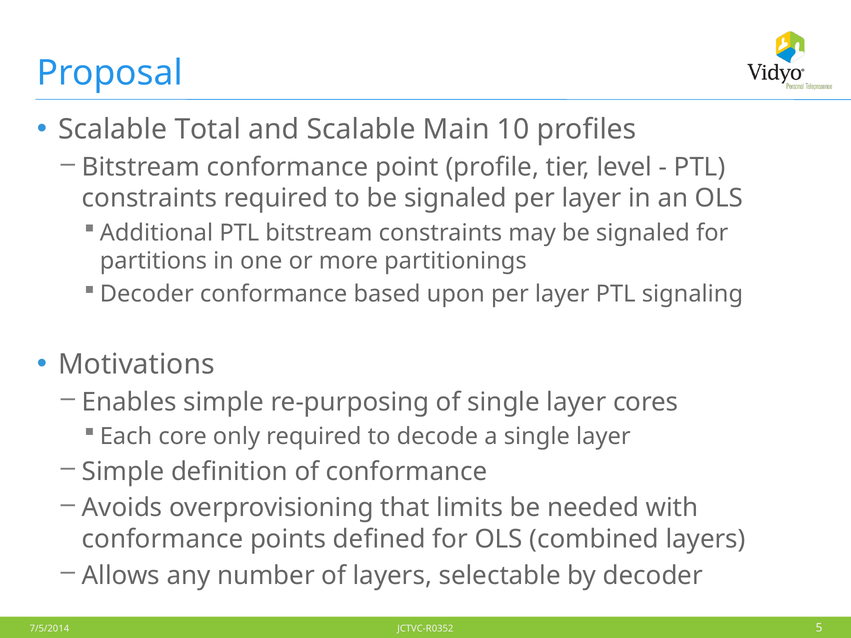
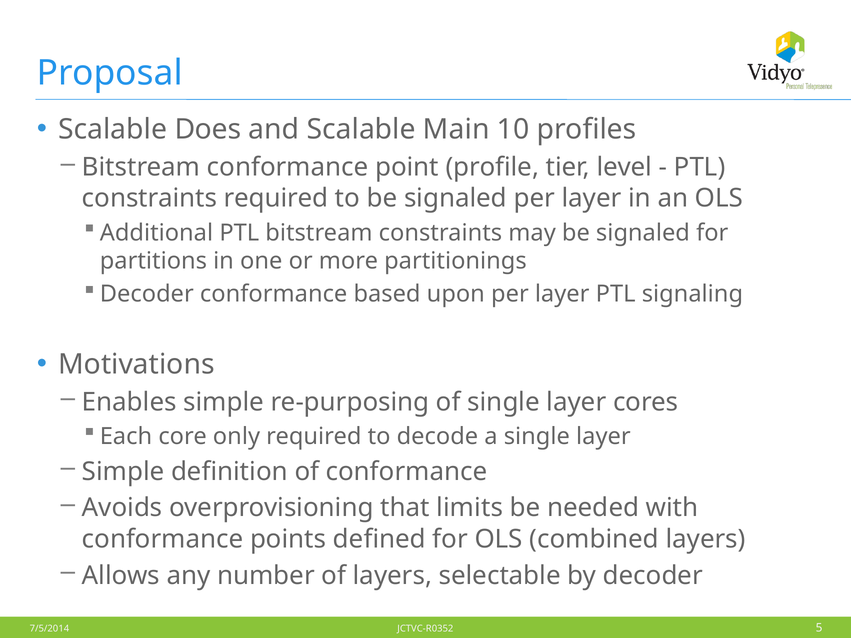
Total: Total -> Does
